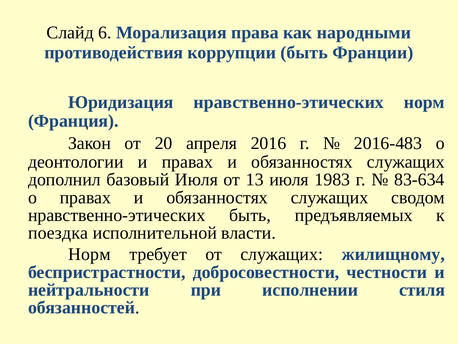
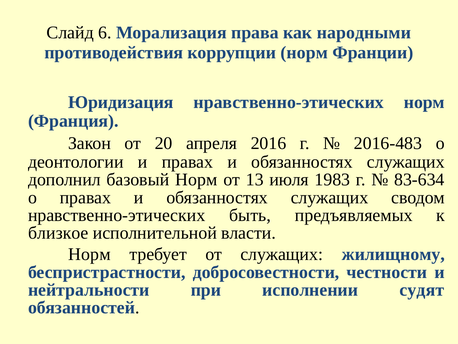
коррупции быть: быть -> норм
базовый Июля: Июля -> Норм
поездка: поездка -> близкое
стиля: стиля -> судят
